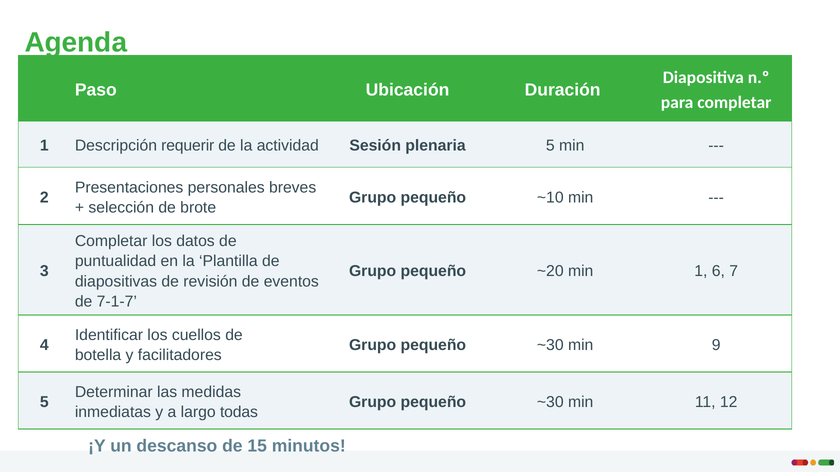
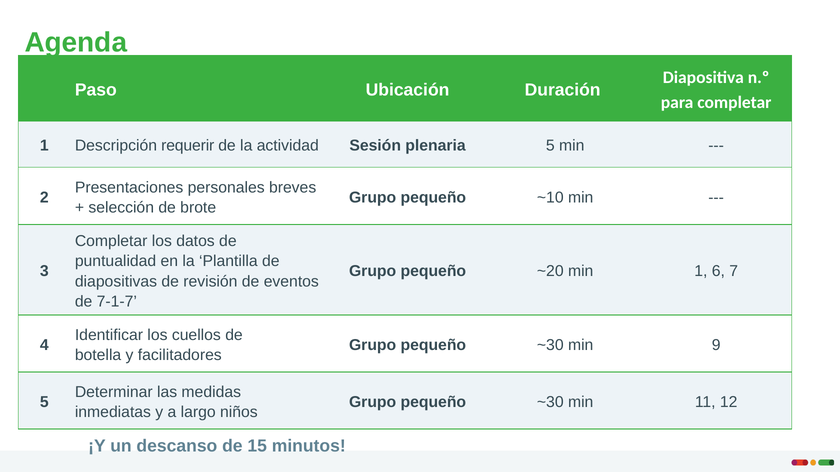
todas: todas -> niños
